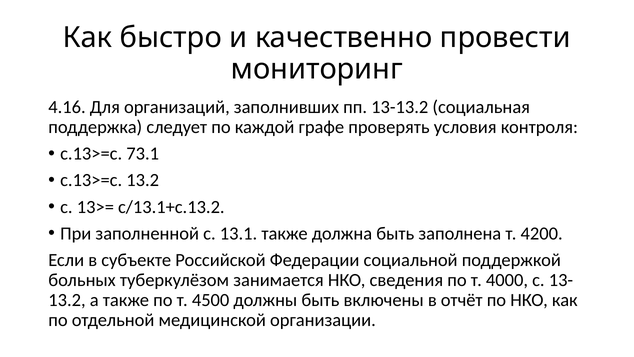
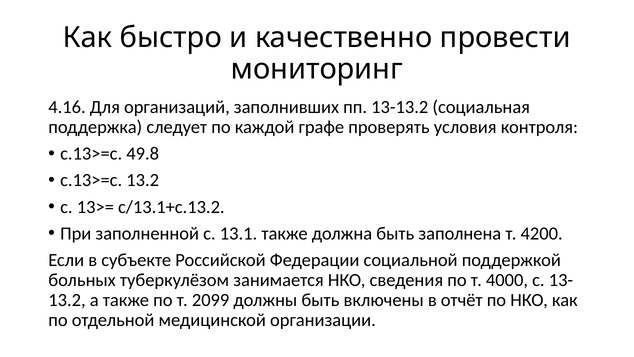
73.1: 73.1 -> 49.8
4500: 4500 -> 2099
